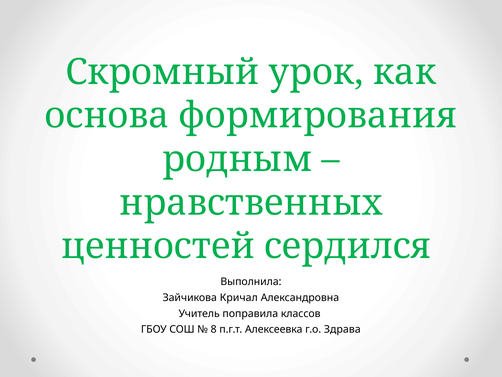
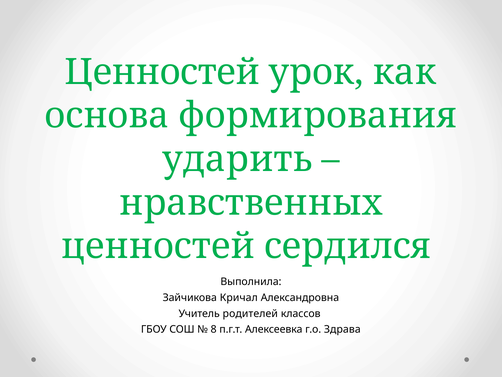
Скромный at (162, 72): Скромный -> Ценностей
родным: родным -> ударить
поправила: поправила -> родителей
